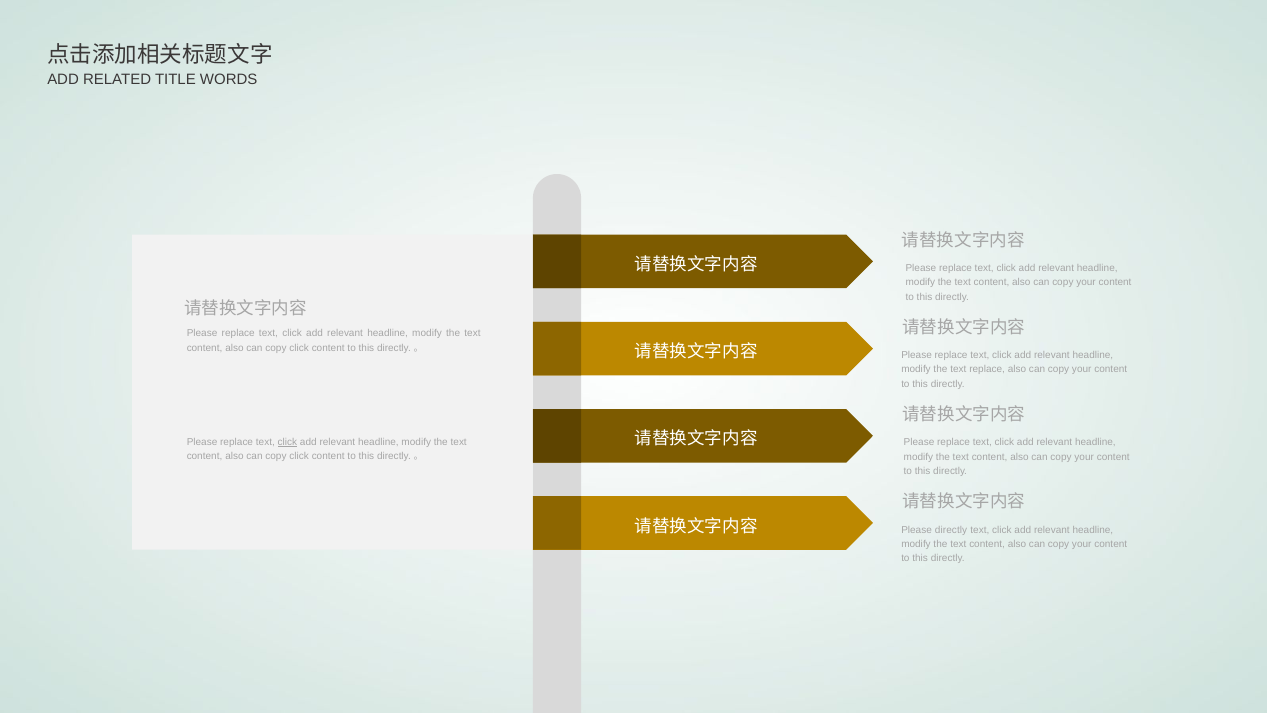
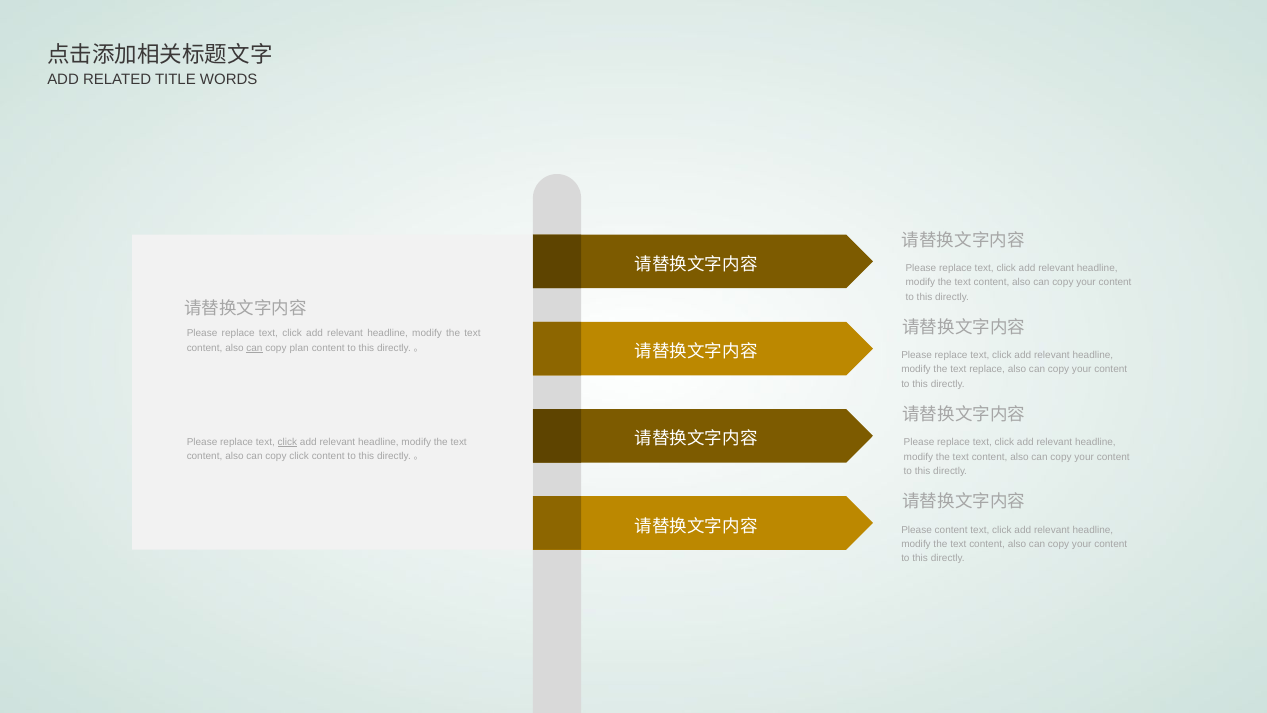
can at (254, 348) underline: none -> present
click at (299, 348): click -> plan
Please directly: directly -> content
